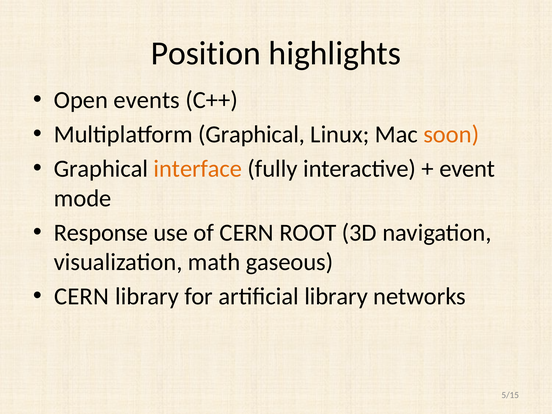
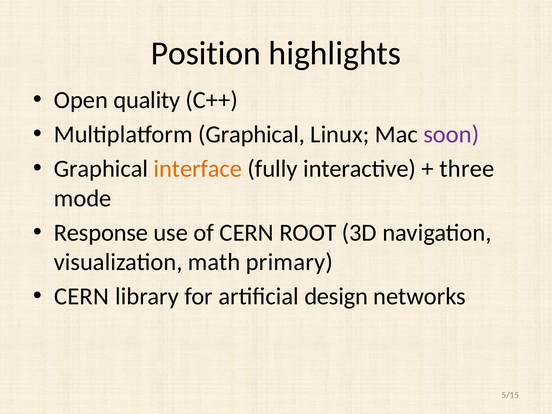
events: events -> quality
soon colour: orange -> purple
event: event -> three
gaseous: gaseous -> primary
artificial library: library -> design
